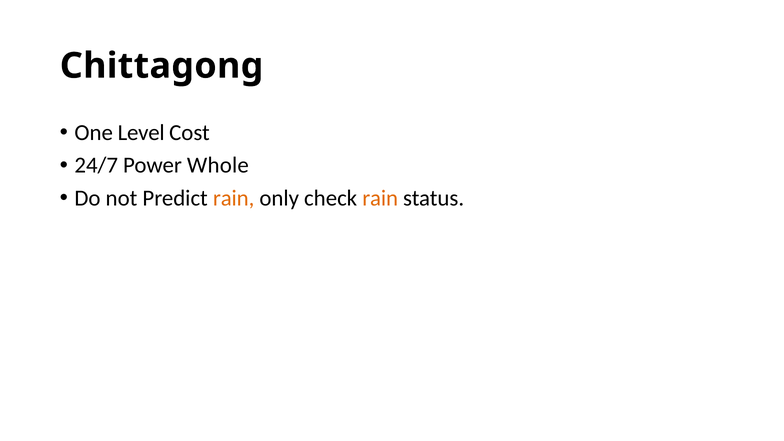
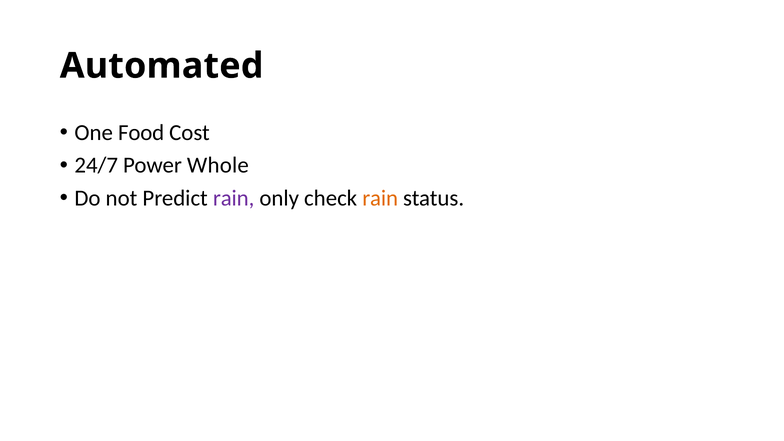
Chittagong: Chittagong -> Automated
Level: Level -> Food
rain at (234, 198) colour: orange -> purple
